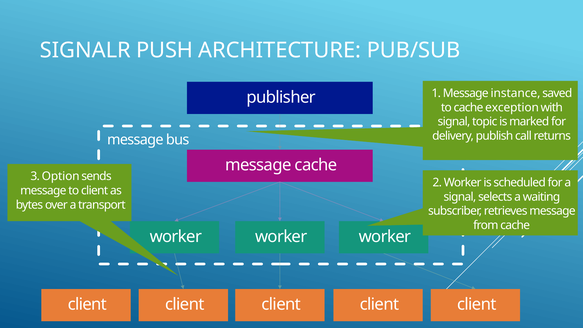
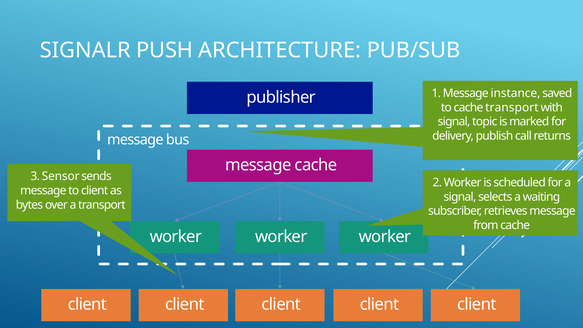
cache exception: exception -> transport
Option: Option -> Sensor
